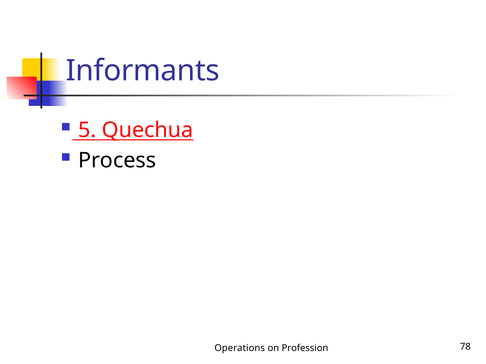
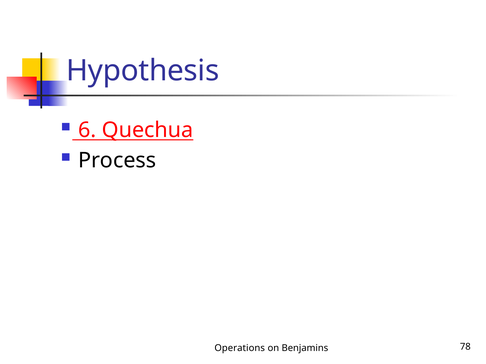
Informants: Informants -> Hypothesis
5: 5 -> 6
Profession: Profession -> Benjamins
